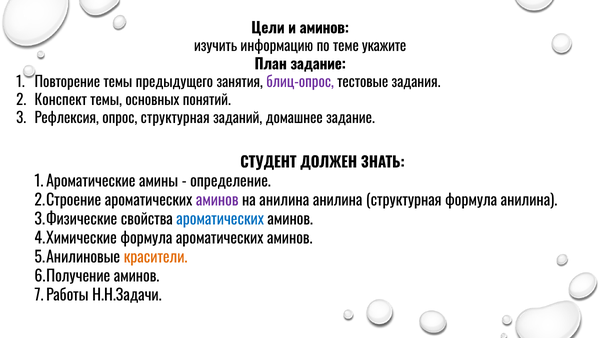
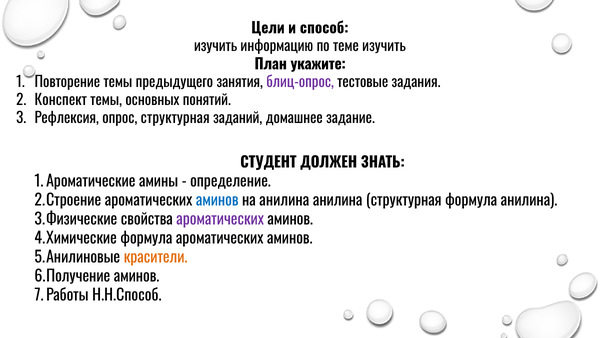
и аминов: аминов -> способ
теме укажите: укажите -> изучить
План задание: задание -> укажите
аминов at (217, 200) colour: purple -> blue
ароматических at (220, 219) colour: blue -> purple
Н.Н.Задачи: Н.Н.Задачи -> Н.Н.Способ
